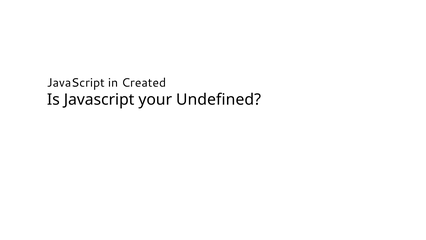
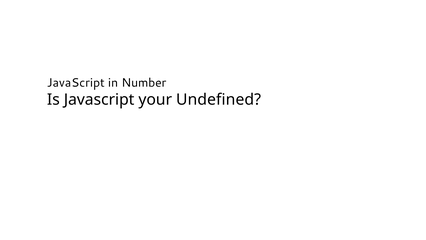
Created: Created -> Number
